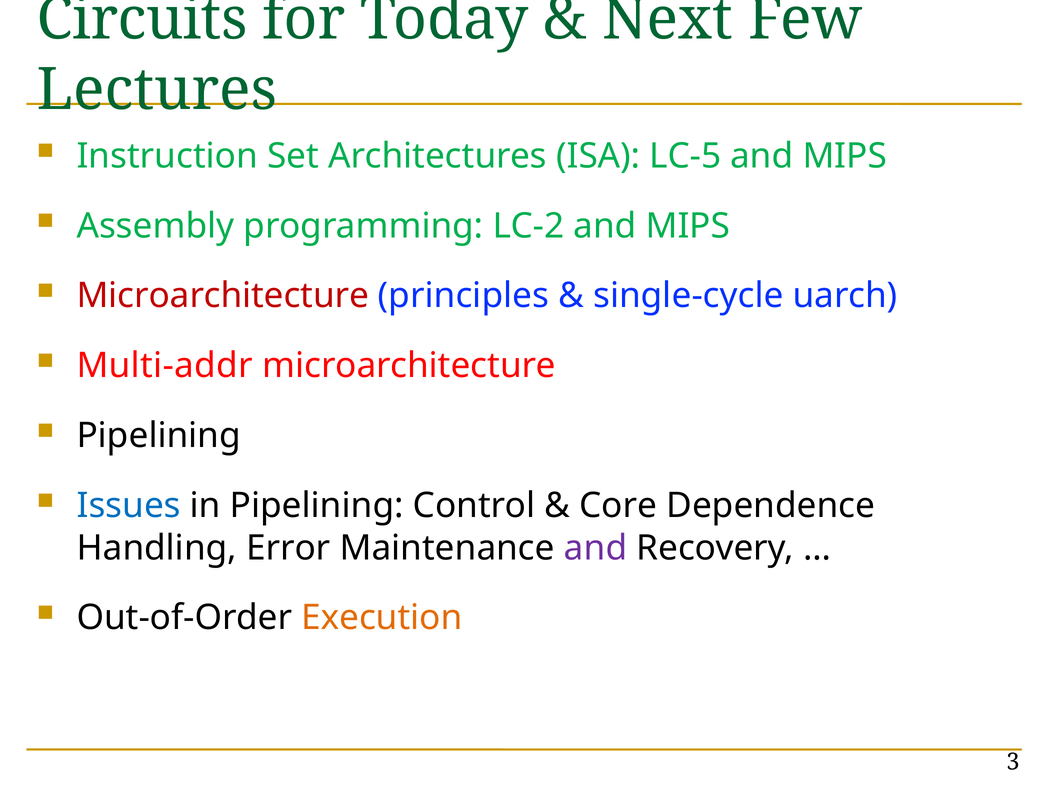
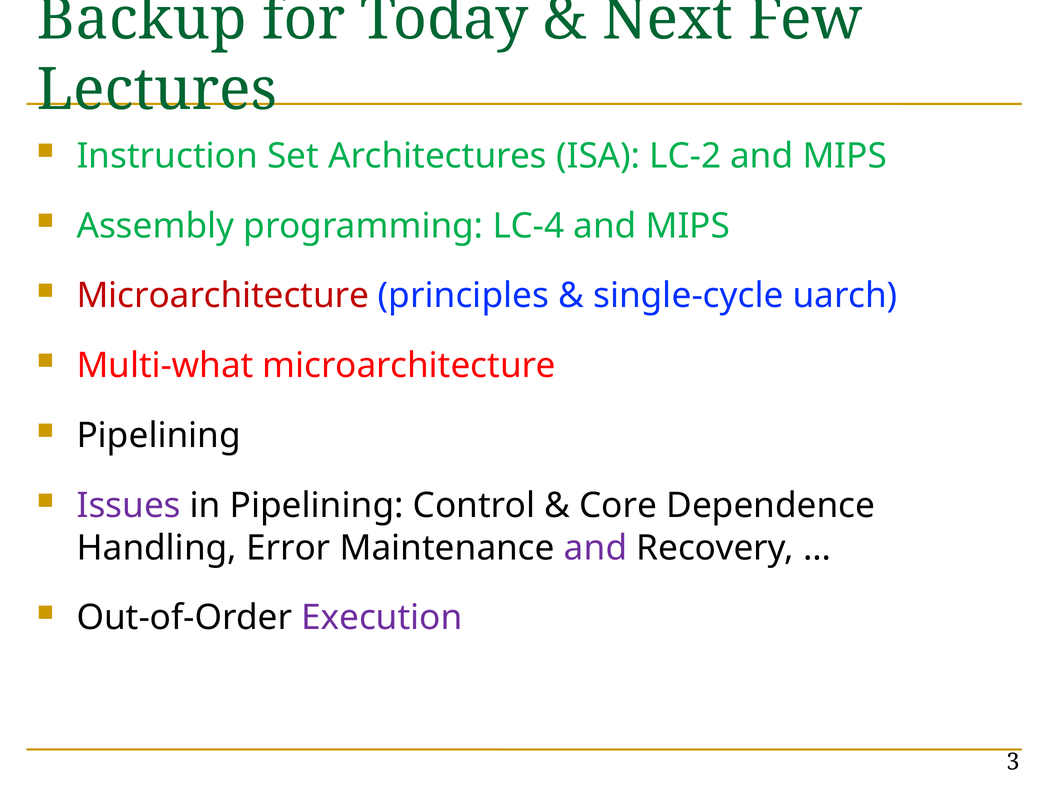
Circuits: Circuits -> Backup
LC-5: LC-5 -> LC-2
LC-2: LC-2 -> LC-4
Multi-addr: Multi-addr -> Multi-what
Issues colour: blue -> purple
Execution colour: orange -> purple
